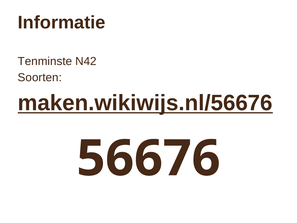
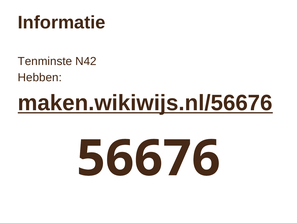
Soorten: Soorten -> Hebben
